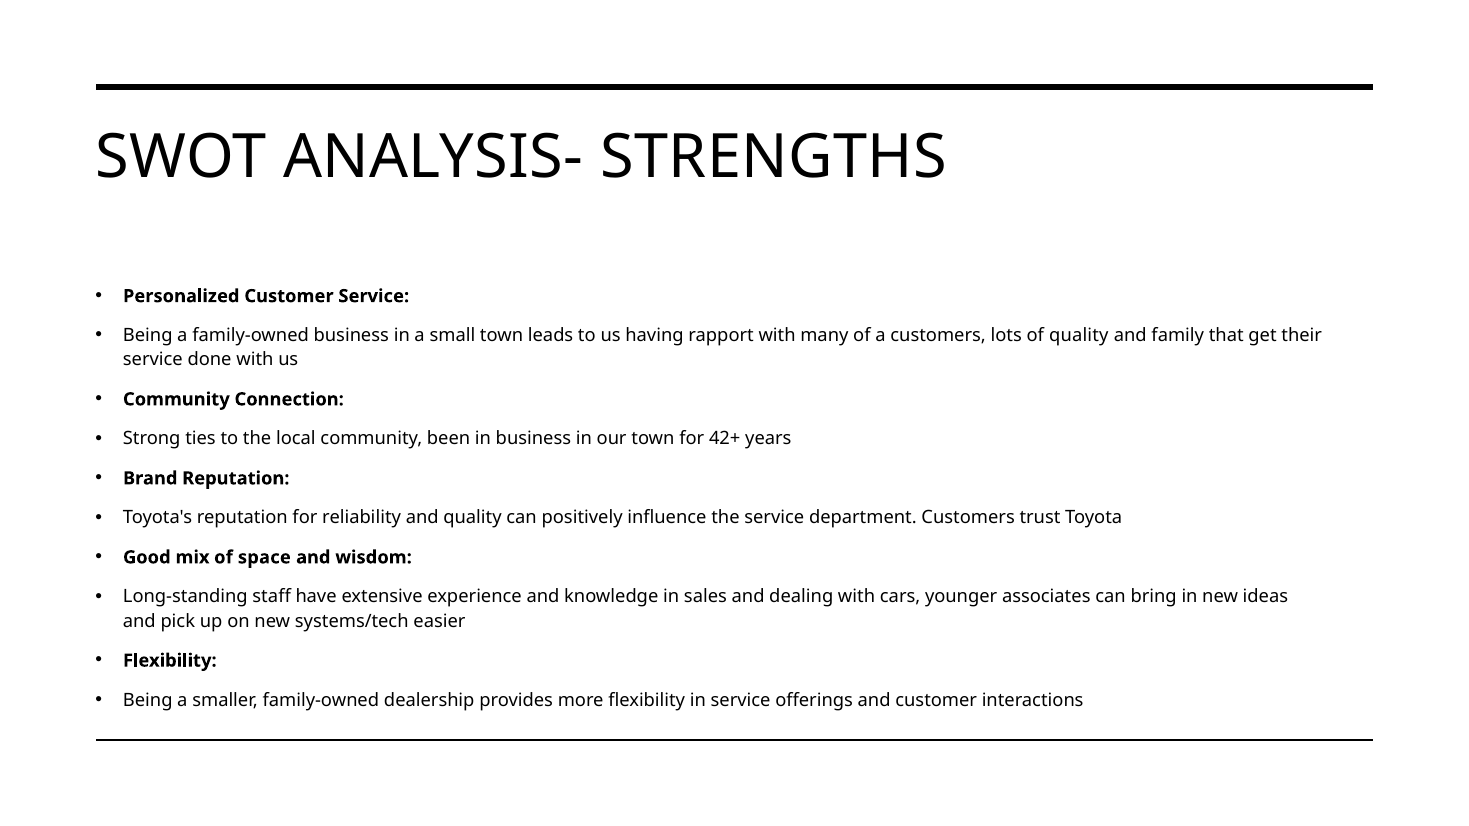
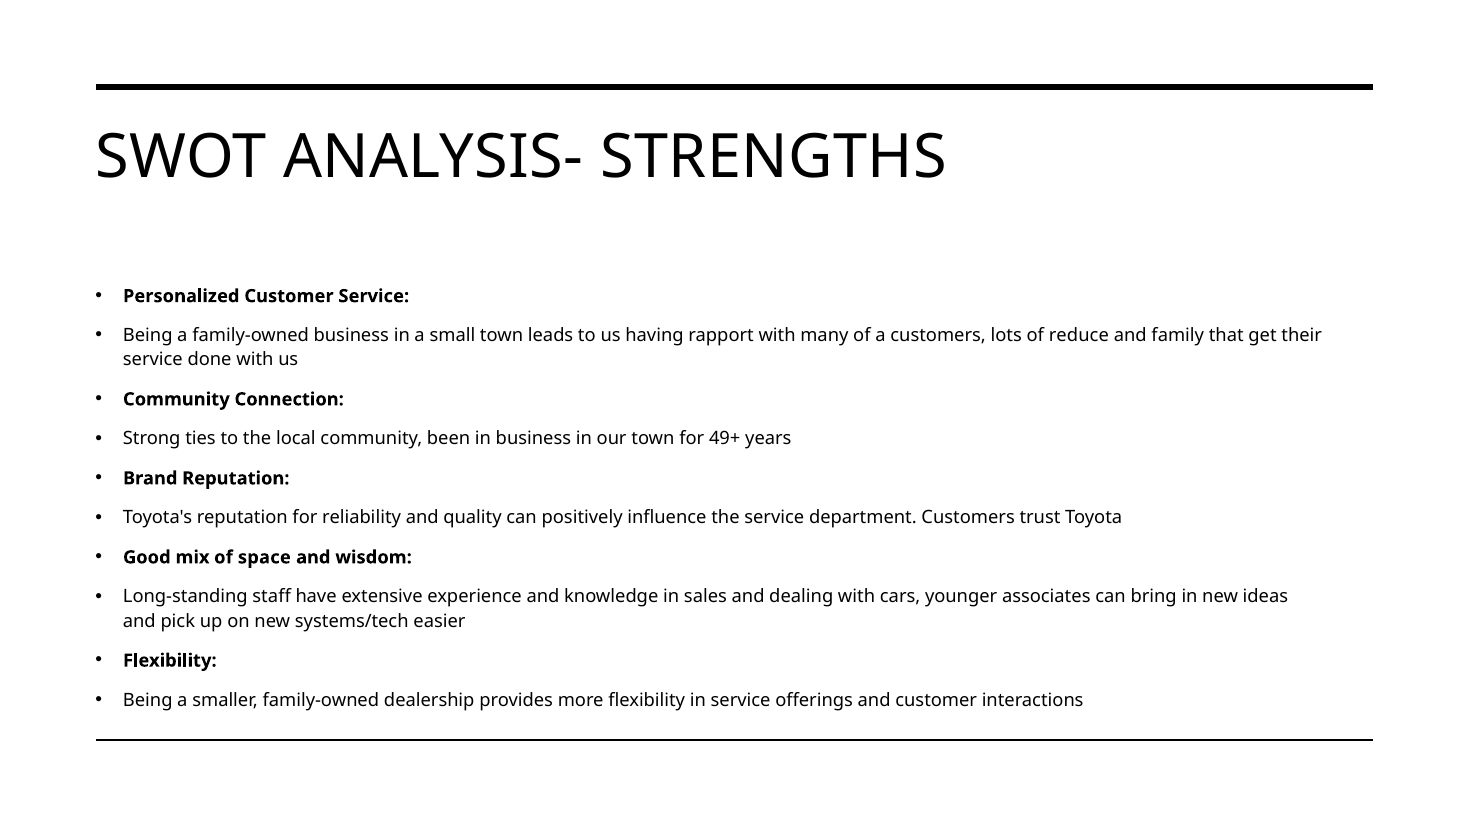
of quality: quality -> reduce
42+: 42+ -> 49+
